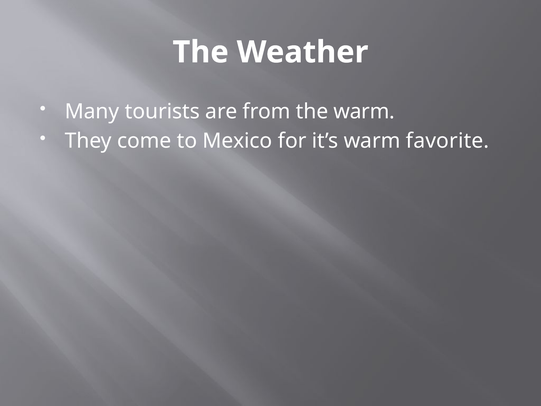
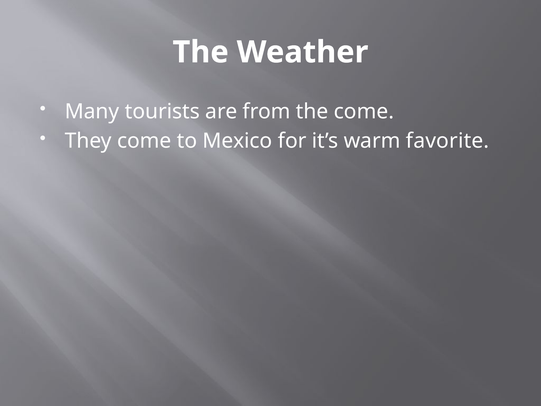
the warm: warm -> come
